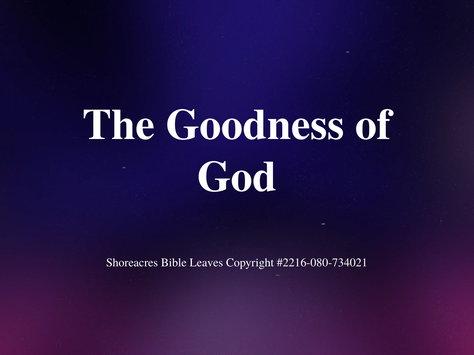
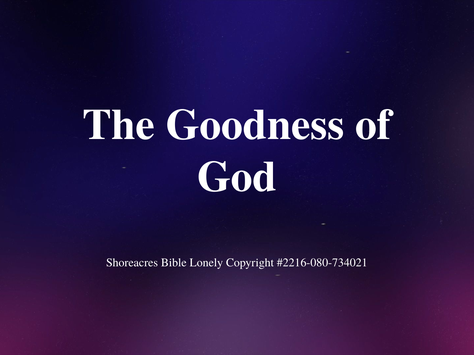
Leaves: Leaves -> Lonely
